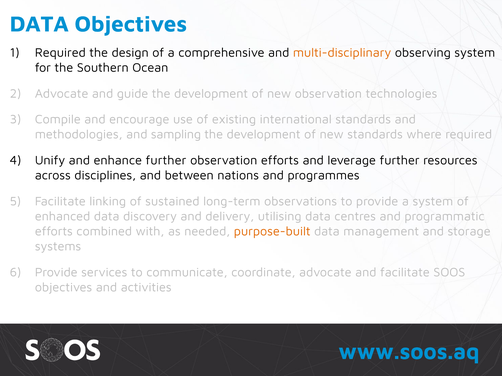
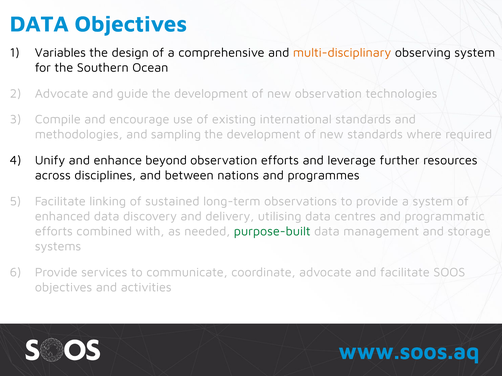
Required at (60, 53): Required -> Variables
enhance further: further -> beyond
purpose-built colour: orange -> green
